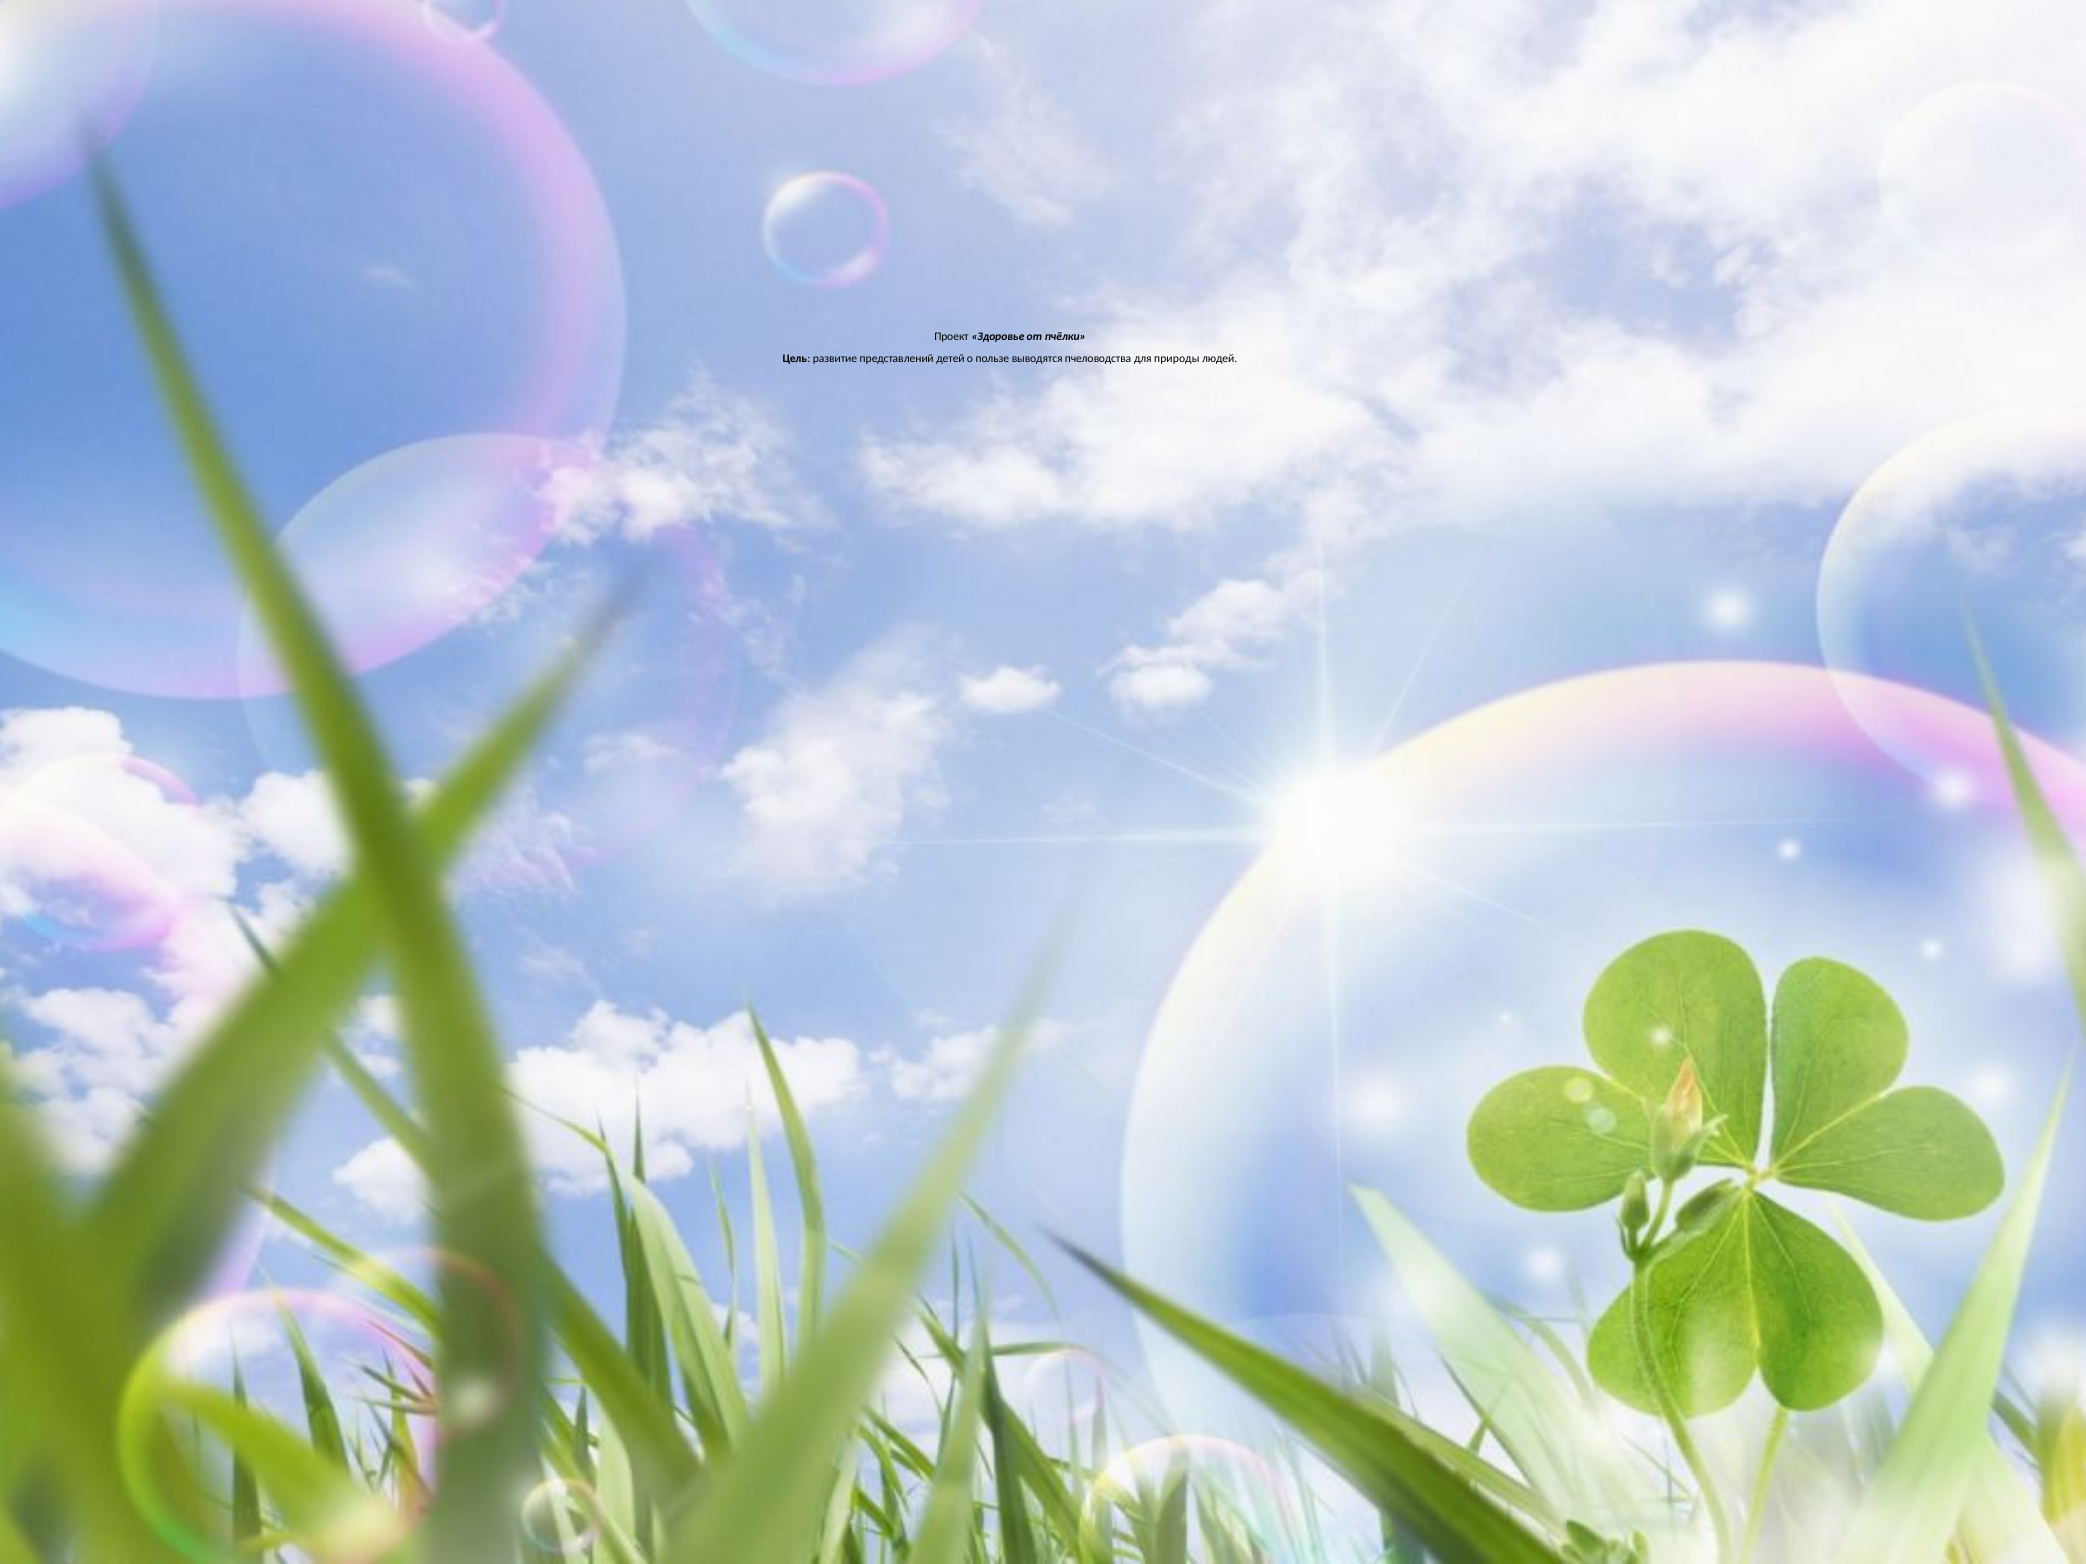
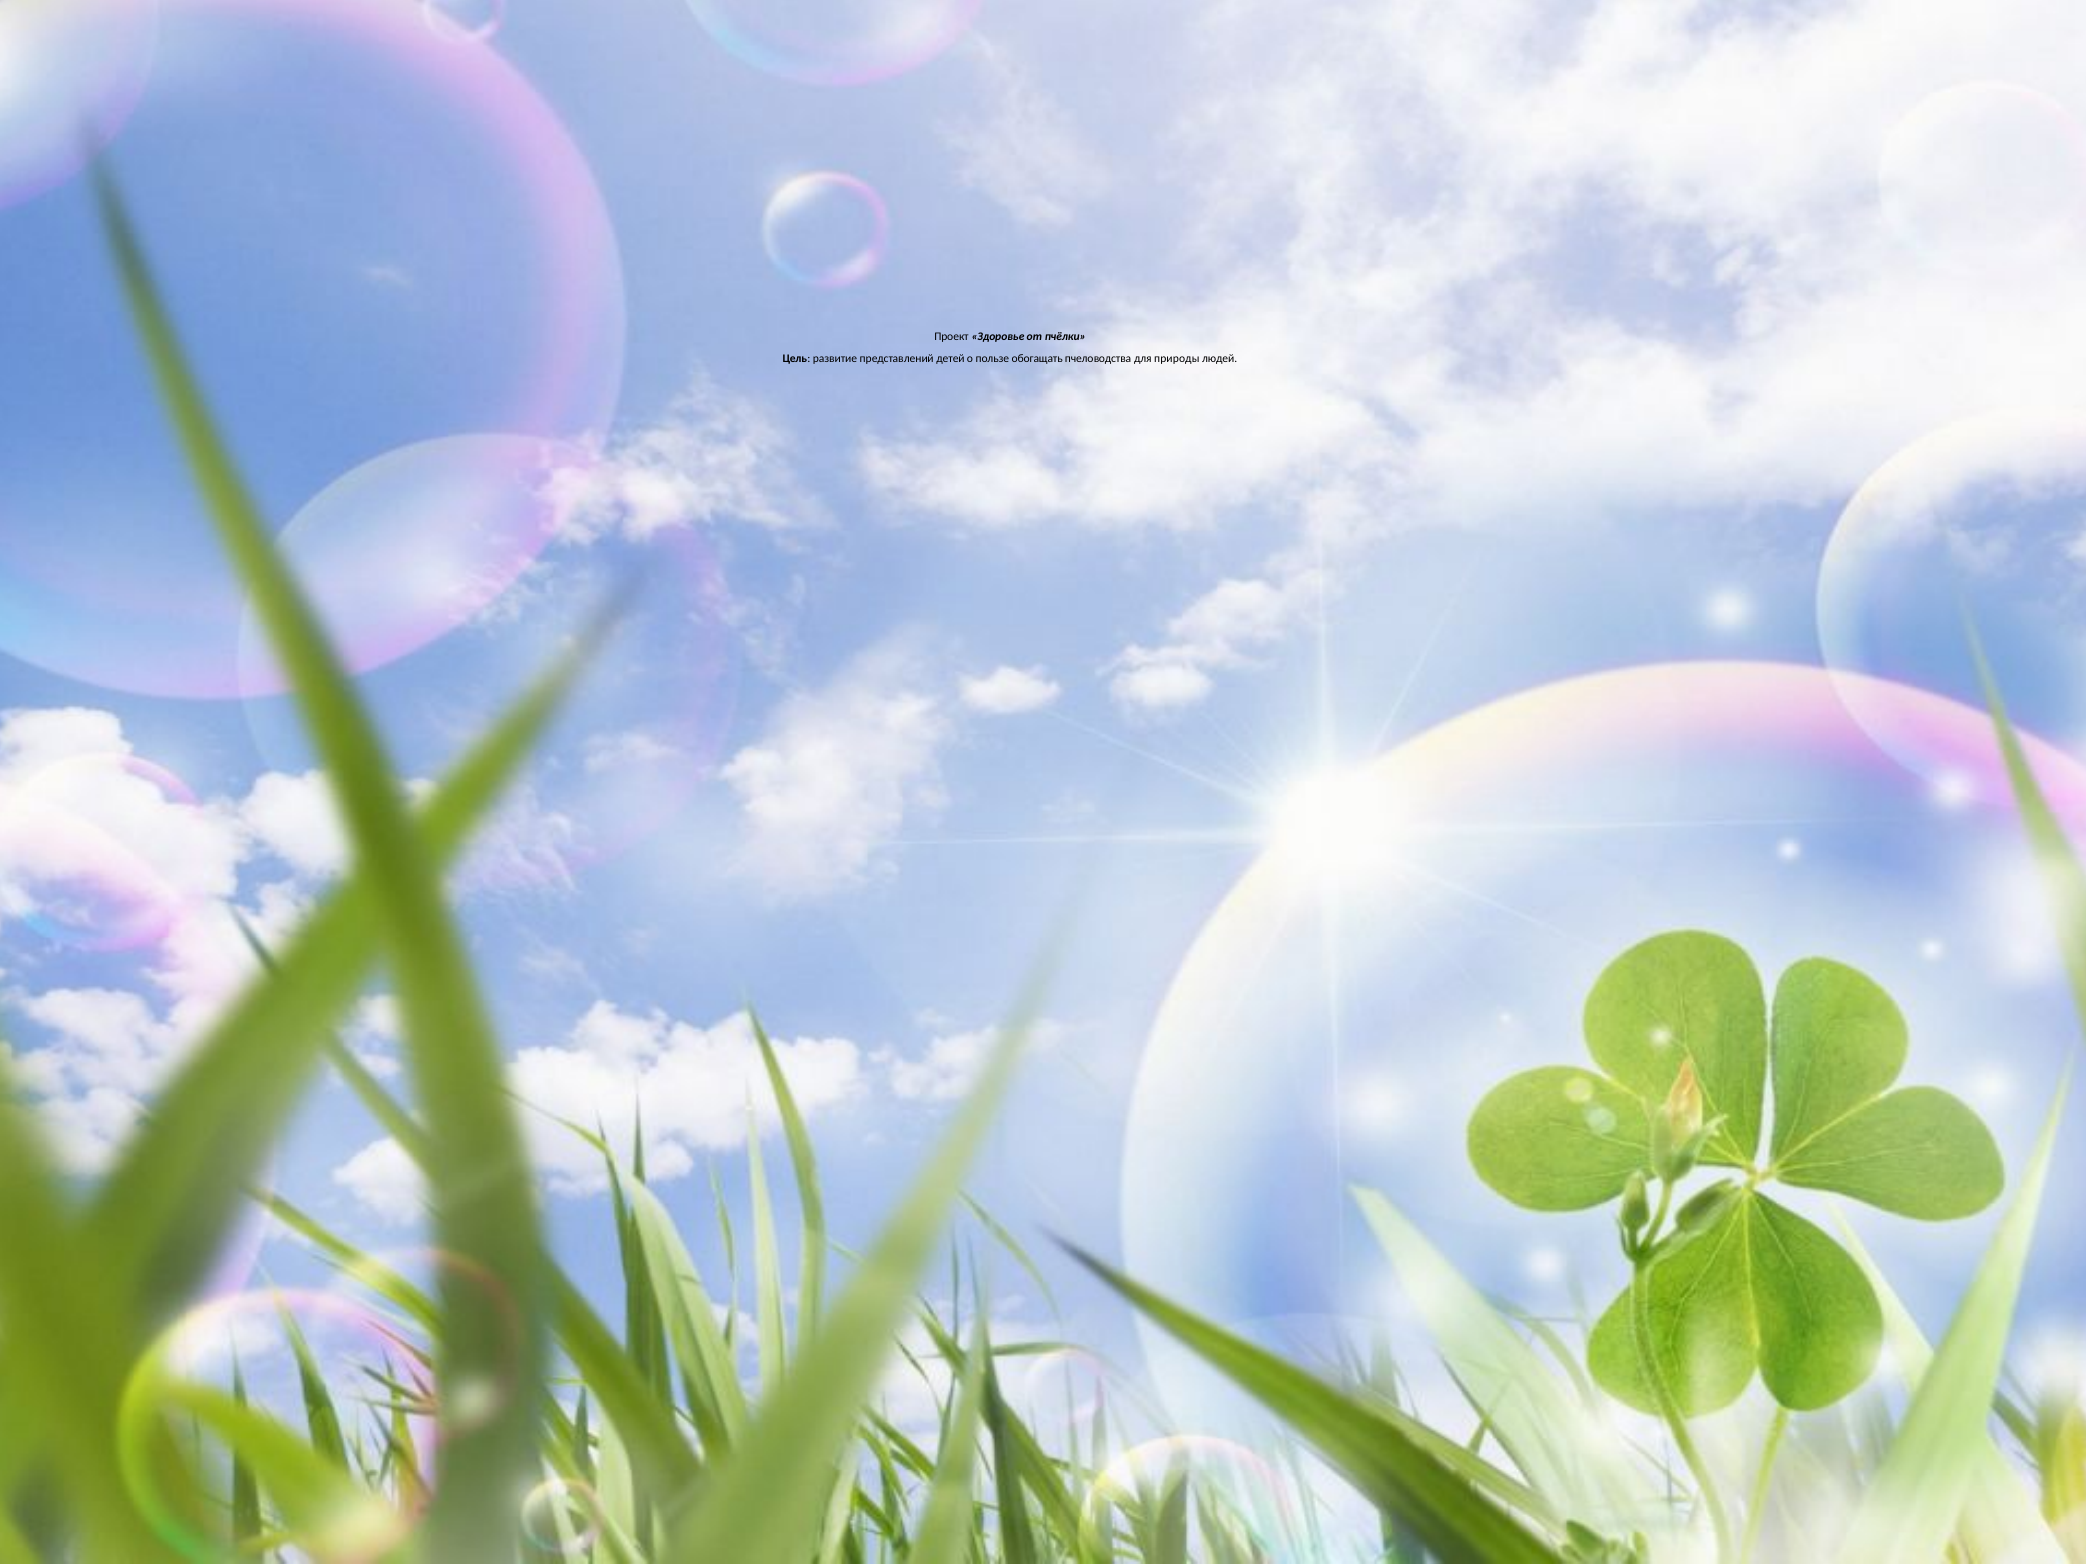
выводятся: выводятся -> обогащать
